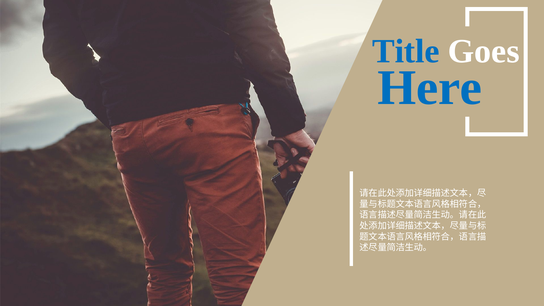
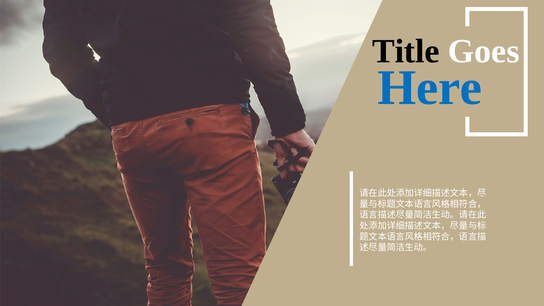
Title colour: blue -> black
